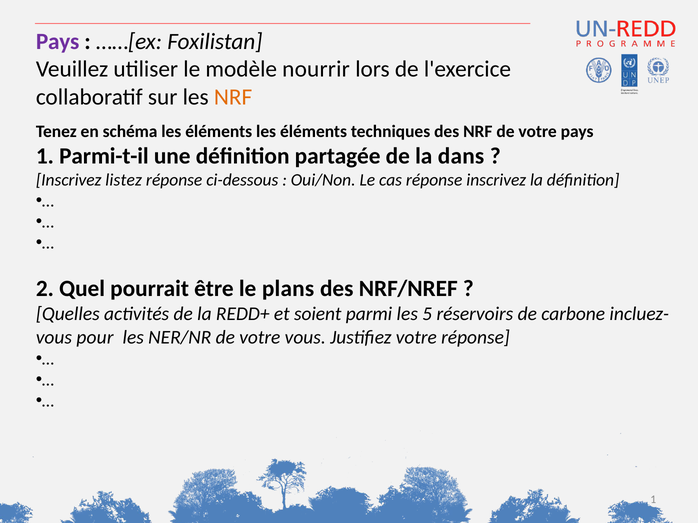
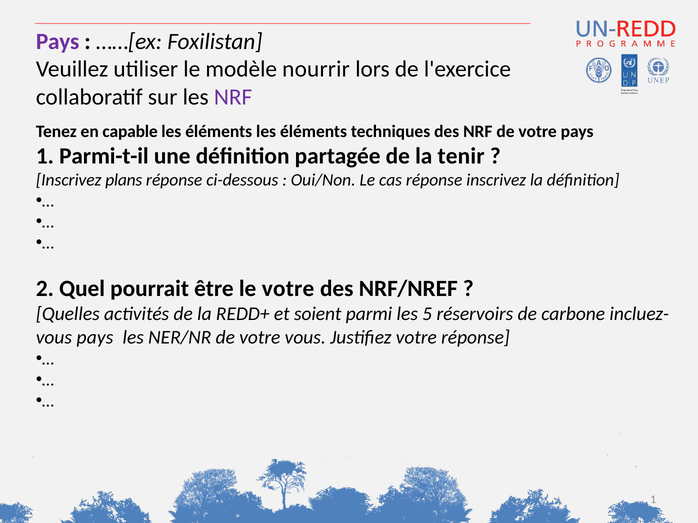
NRF at (233, 97) colour: orange -> purple
schéma: schéma -> capable
dans: dans -> tenir
listez: listez -> plans
le plans: plans -> votre
pour at (95, 337): pour -> pays
